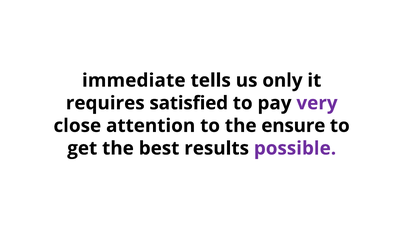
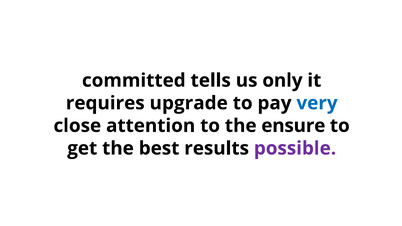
immediate: immediate -> committed
satisfied: satisfied -> upgrade
very colour: purple -> blue
